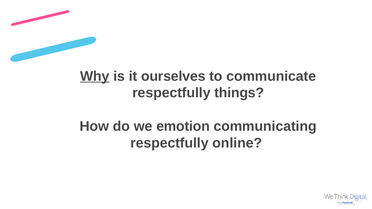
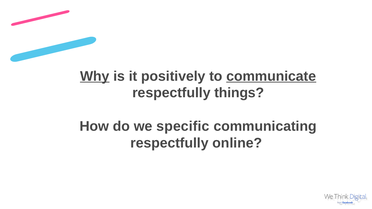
ourselves: ourselves -> positively
communicate underline: none -> present
emotion: emotion -> specific
